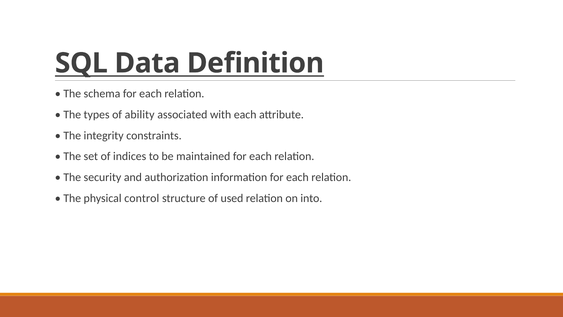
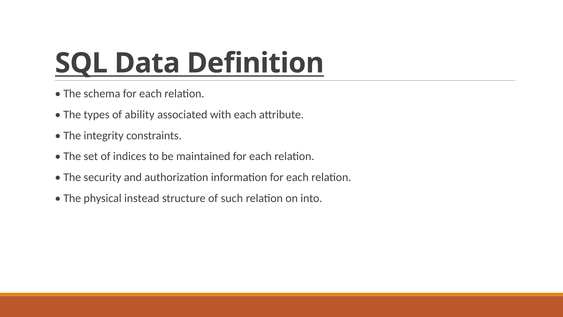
control: control -> instead
used: used -> such
